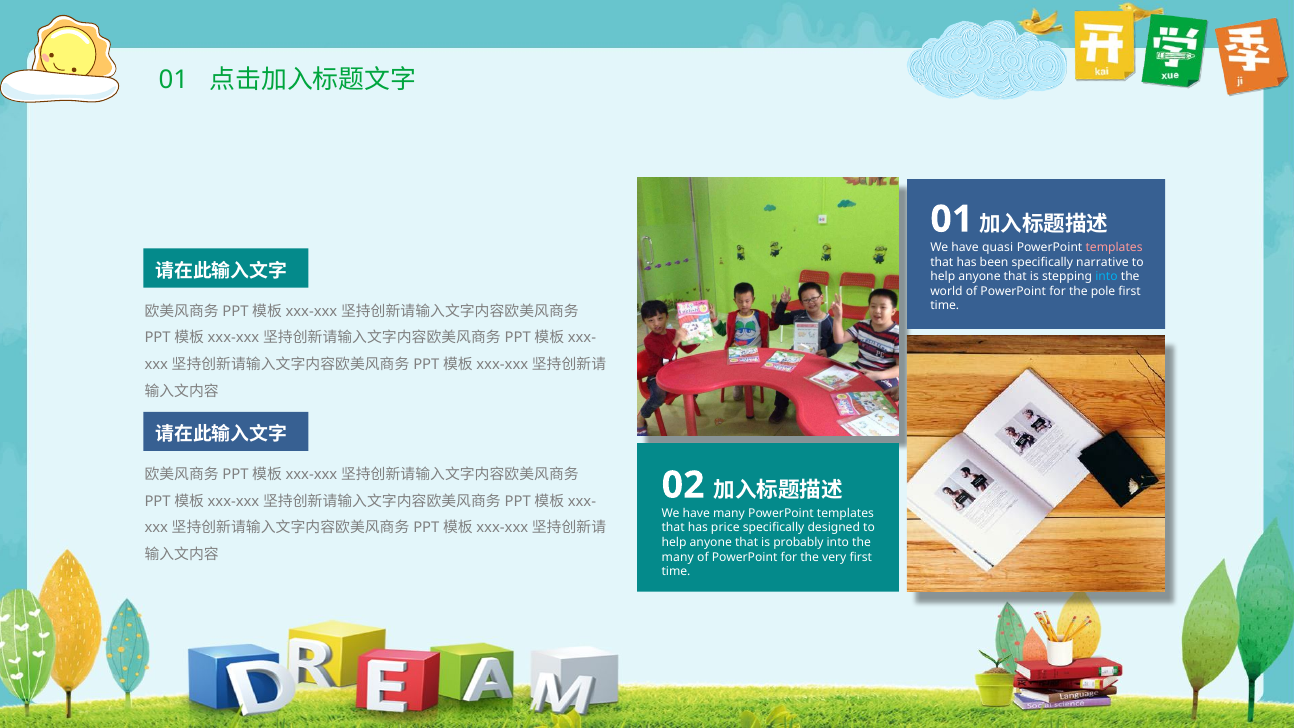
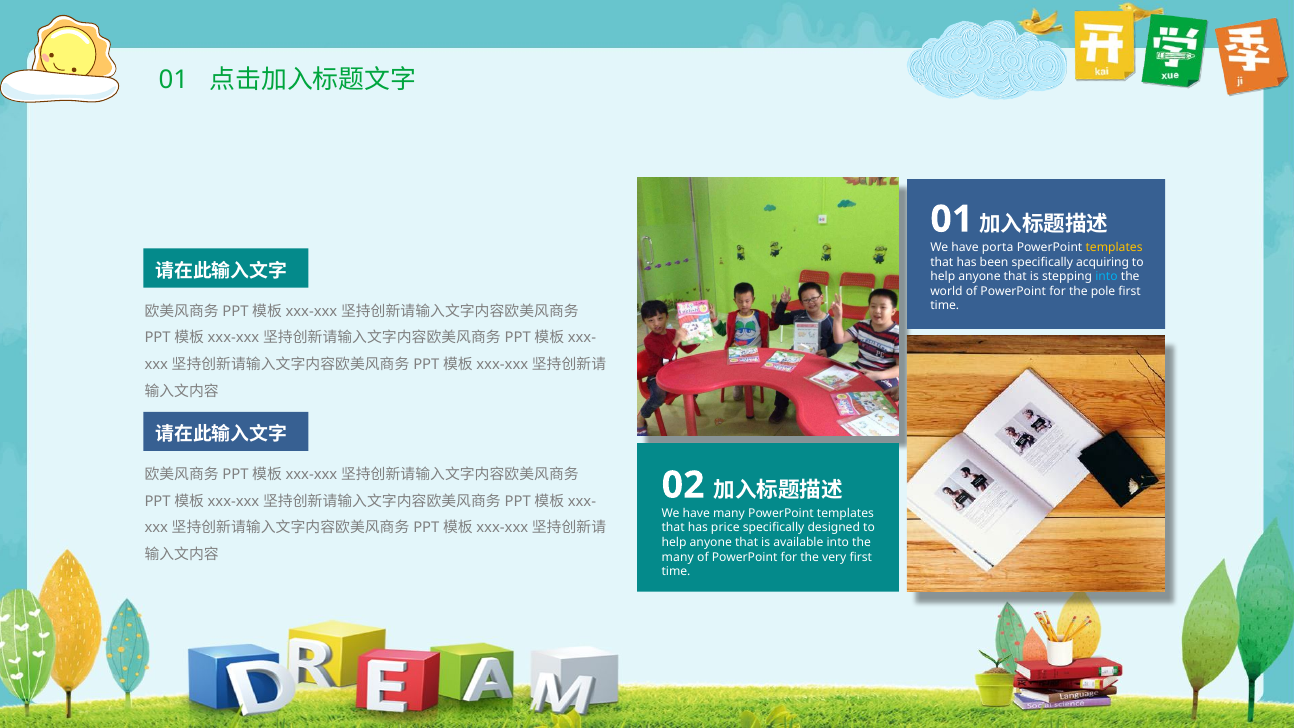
quasi: quasi -> porta
templates at (1114, 247) colour: pink -> yellow
narrative: narrative -> acquiring
probably: probably -> available
